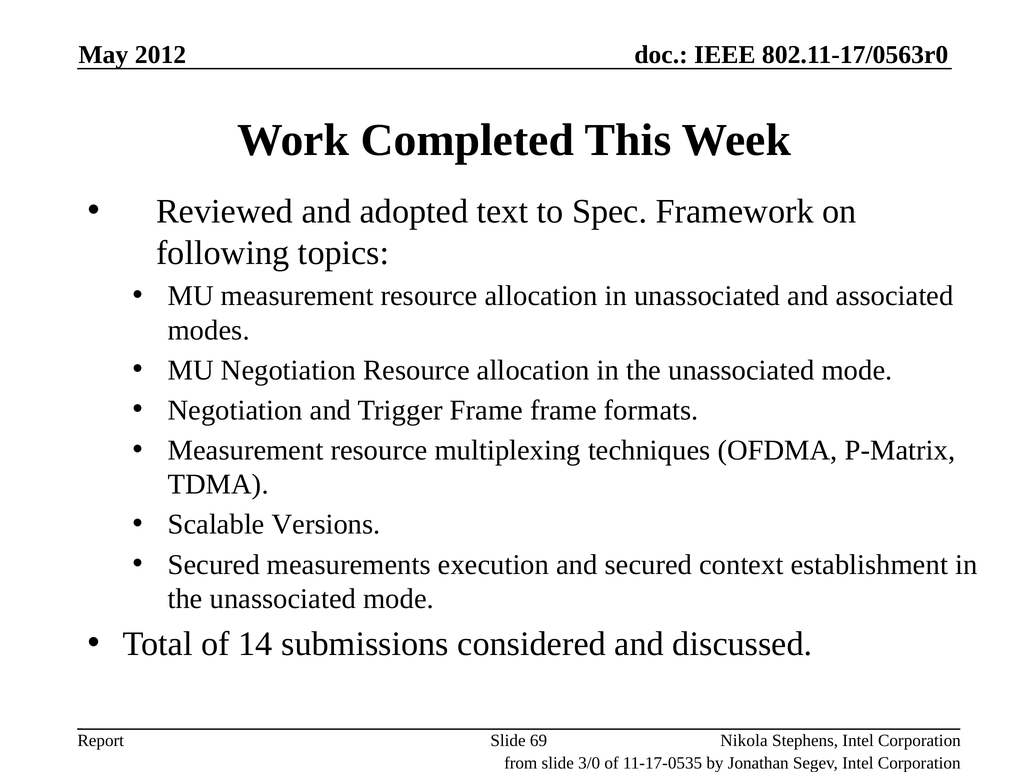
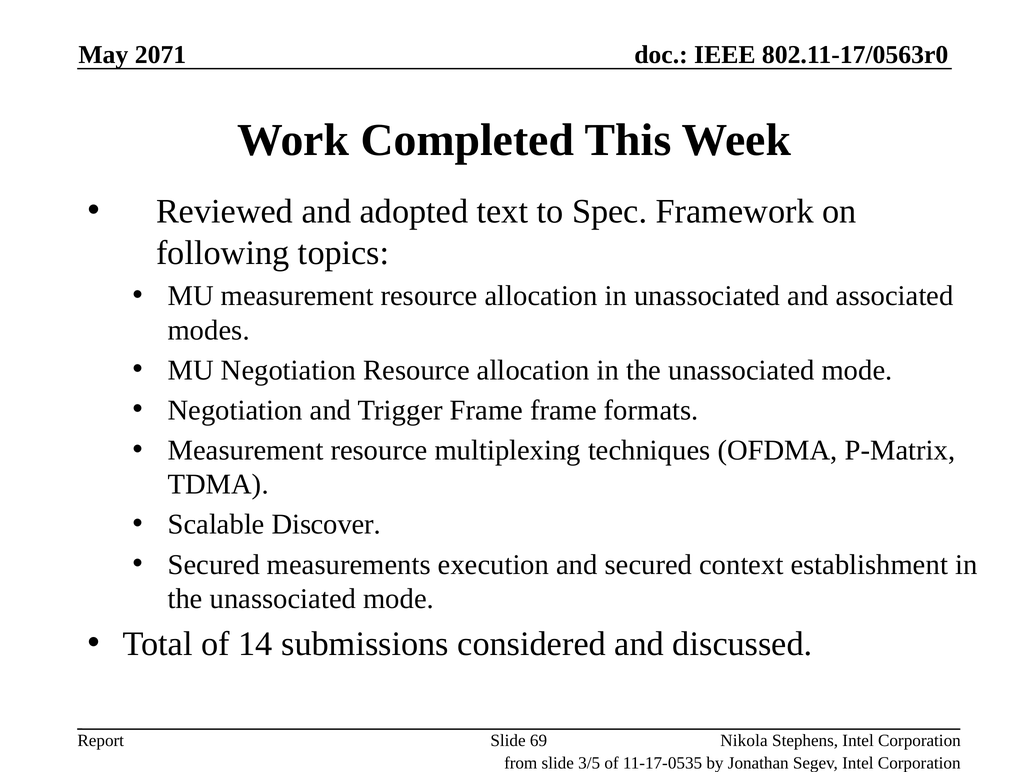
2012: 2012 -> 2071
Versions: Versions -> Discover
3/0: 3/0 -> 3/5
